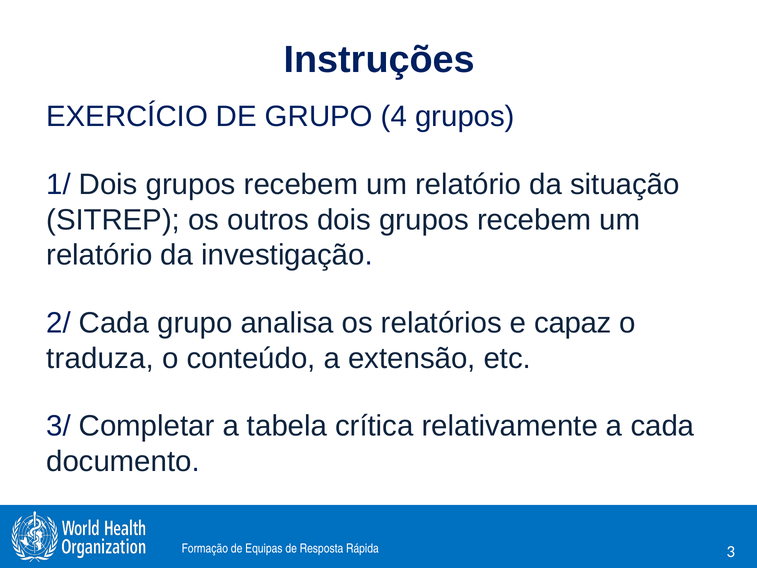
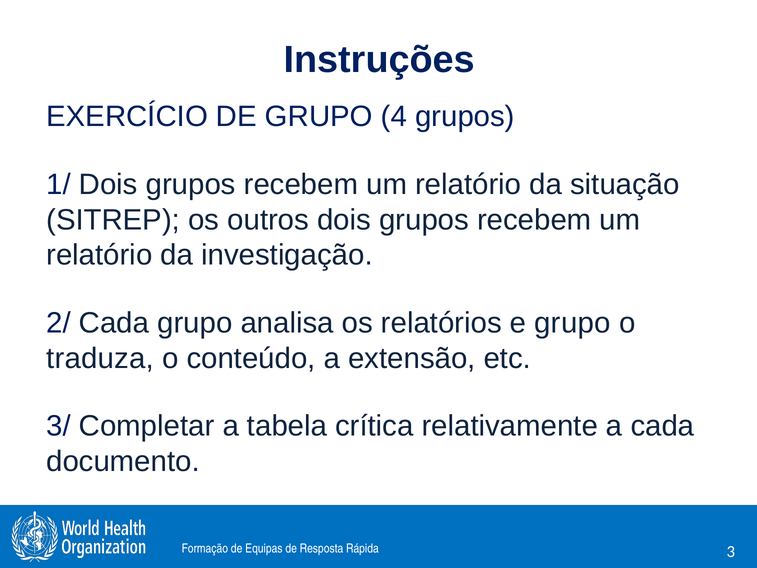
e capaz: capaz -> grupo
